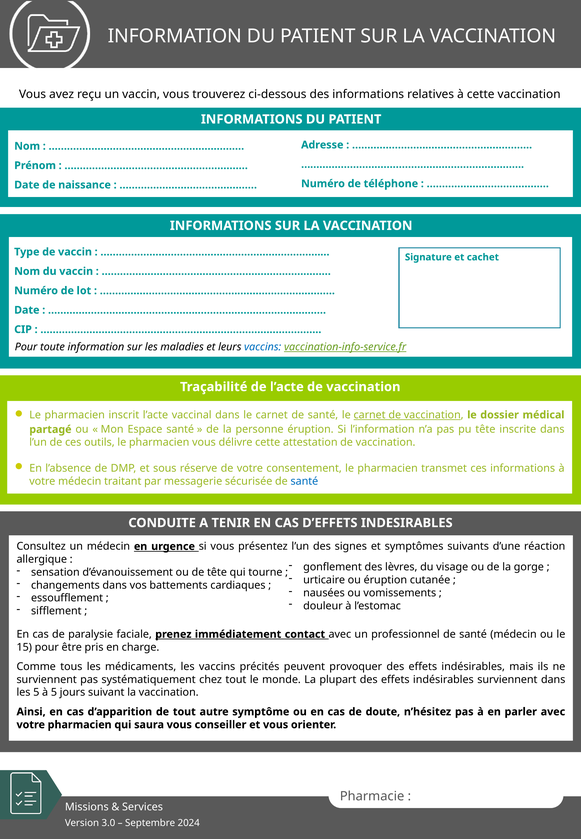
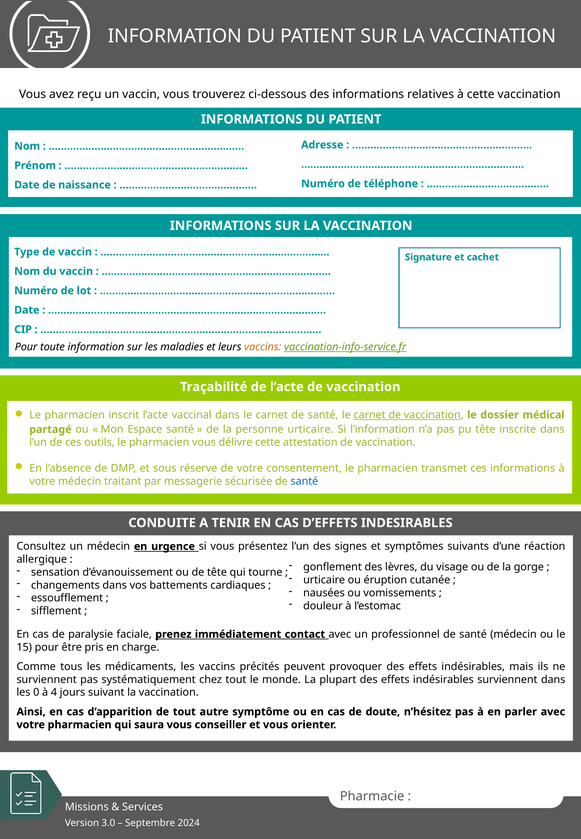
vaccins at (263, 347) colour: blue -> orange
personne éruption: éruption -> urticaire
les 5: 5 -> 0
à 5: 5 -> 4
